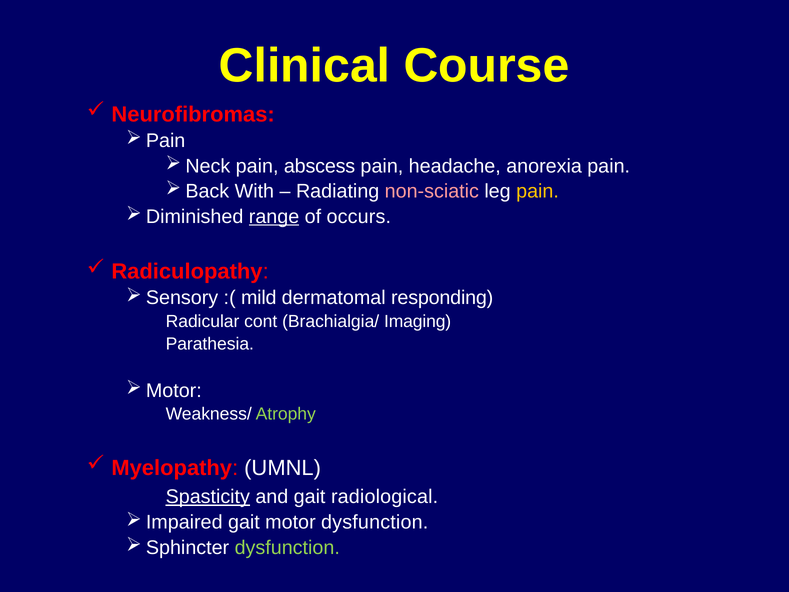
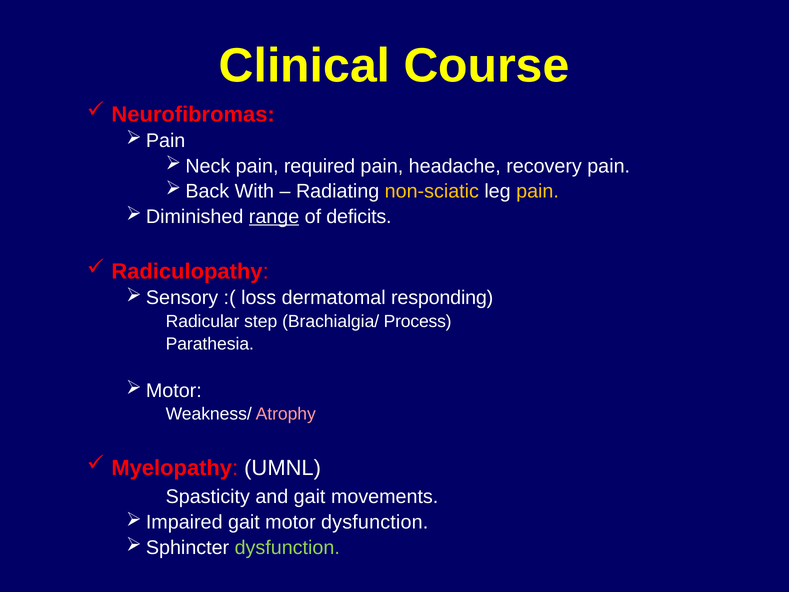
abscess: abscess -> required
anorexia: anorexia -> recovery
non-sciatic colour: pink -> yellow
occurs: occurs -> deficits
mild: mild -> loss
cont: cont -> step
Imaging: Imaging -> Process
Atrophy colour: light green -> pink
Spasticity underline: present -> none
radiological: radiological -> movements
